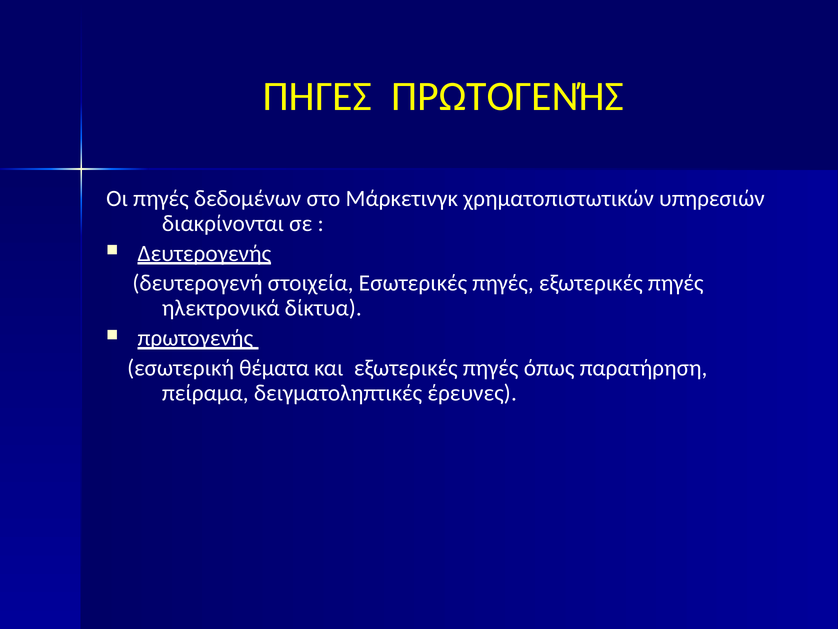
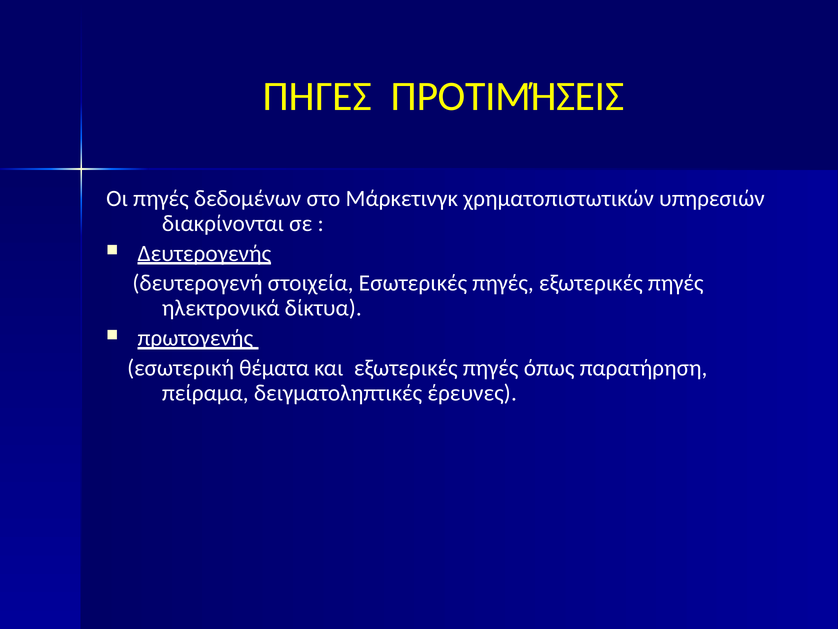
ΠΗΓΕΣ ΠΡΩΤΟΓΕΝΉΣ: ΠΡΩΤΟΓΕΝΉΣ -> ΠΡΟΤΙΜΉΣΕΙΣ
